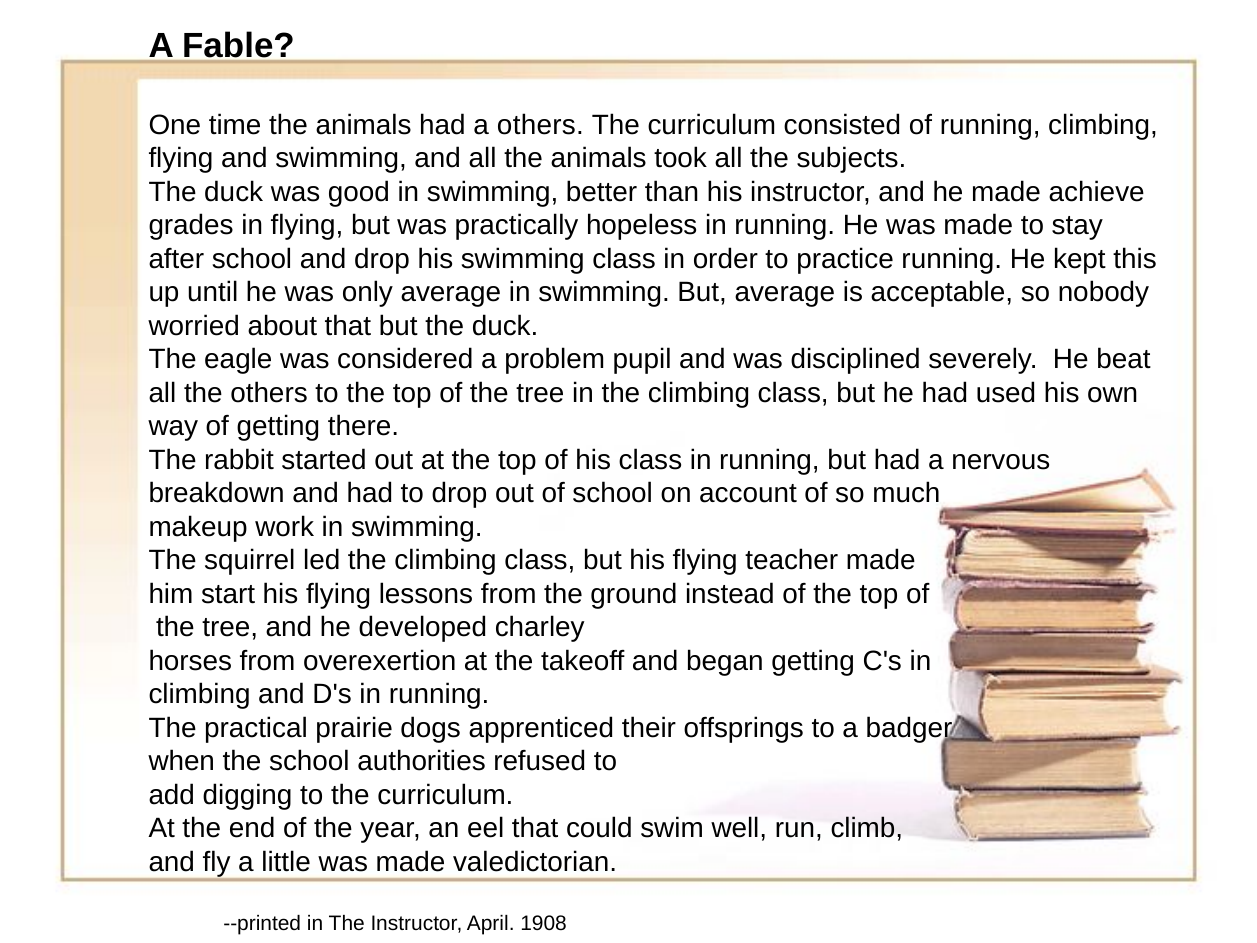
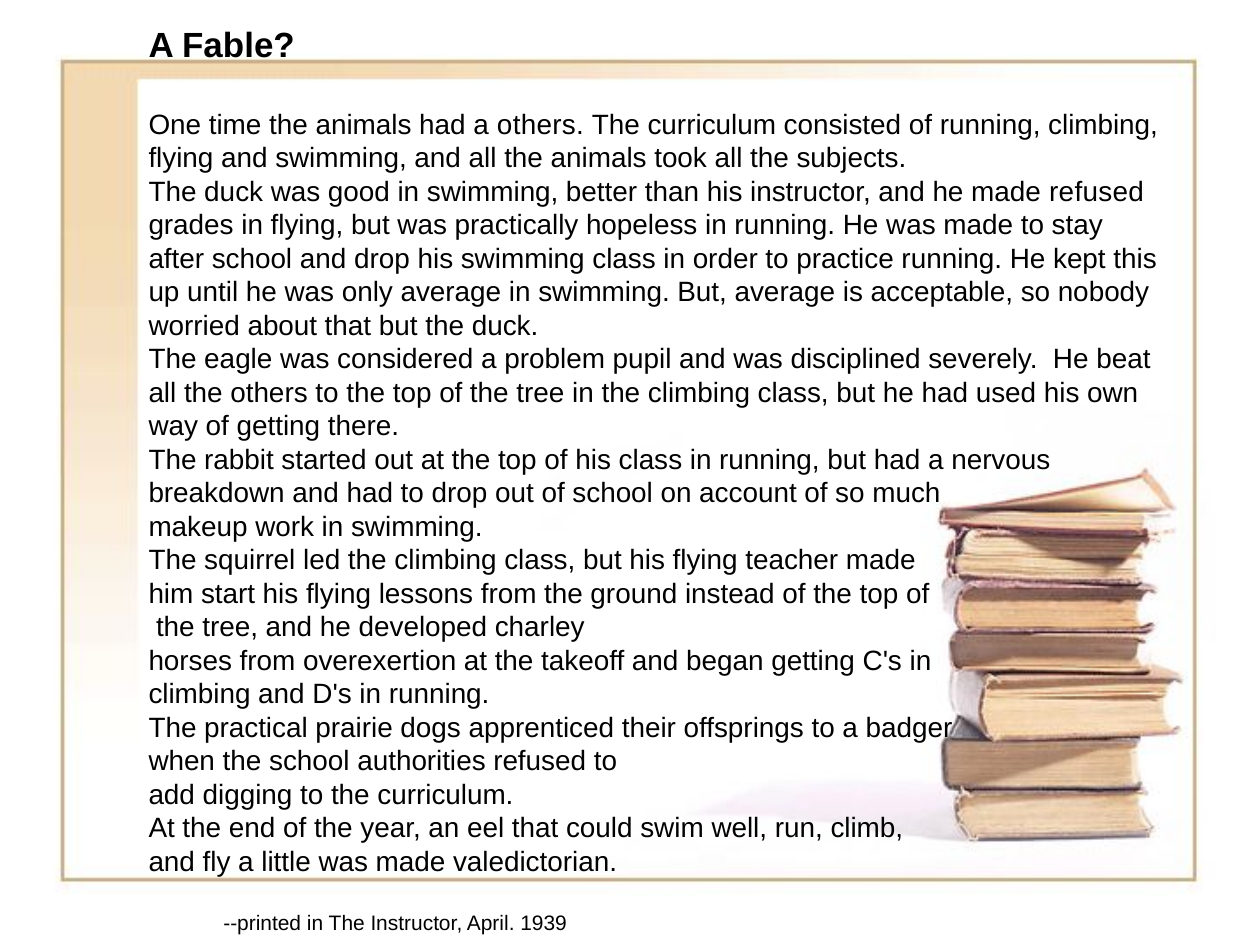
made achieve: achieve -> refused
1908: 1908 -> 1939
